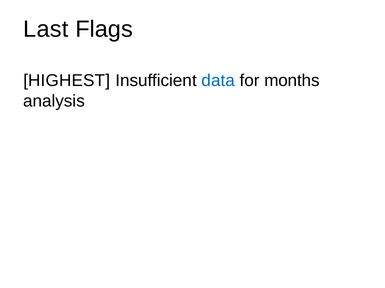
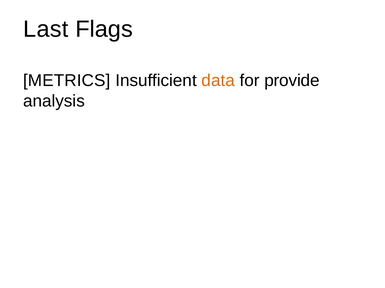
HIGHEST: HIGHEST -> METRICS
data colour: blue -> orange
months: months -> provide
